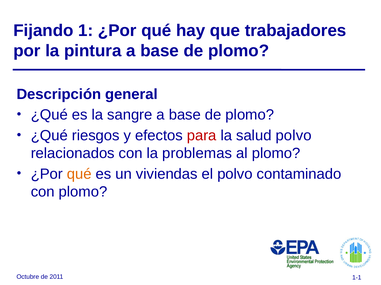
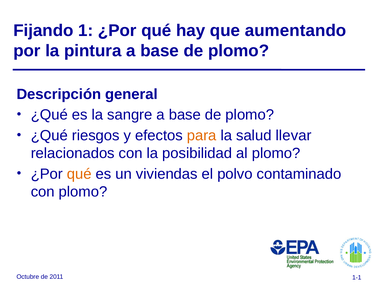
trabajadores: trabajadores -> aumentando
para colour: red -> orange
salud polvo: polvo -> llevar
problemas: problemas -> posibilidad
